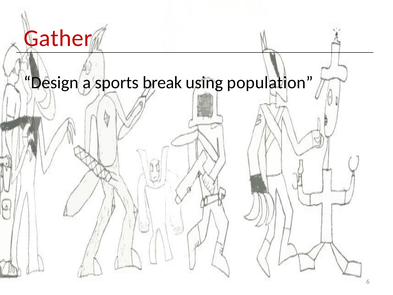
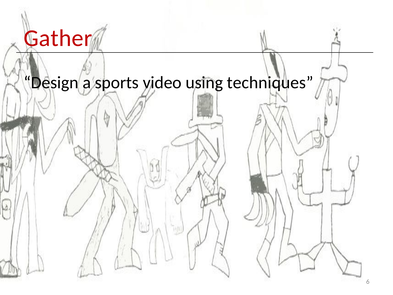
break: break -> video
population: population -> techniques
